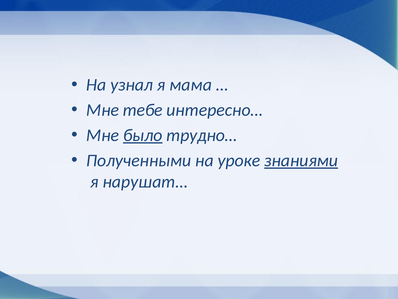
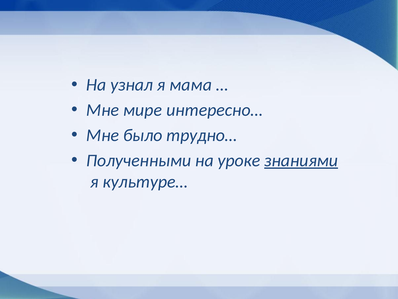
тебе: тебе -> мире
было underline: present -> none
нарушат…: нарушат… -> культуре…
